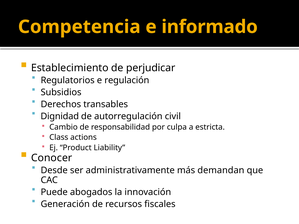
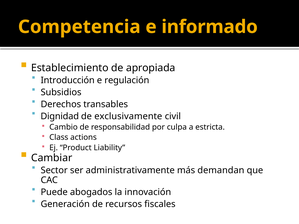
perjudicar: perjudicar -> apropiada
Regulatorios: Regulatorios -> Introducción
autorregulación: autorregulación -> exclusivamente
Conocer: Conocer -> Cambiar
Desde: Desde -> Sector
